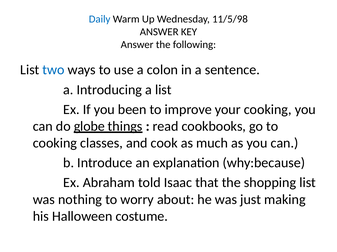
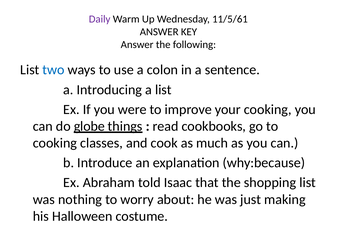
Daily colour: blue -> purple
11/5/98: 11/5/98 -> 11/5/61
been: been -> were
